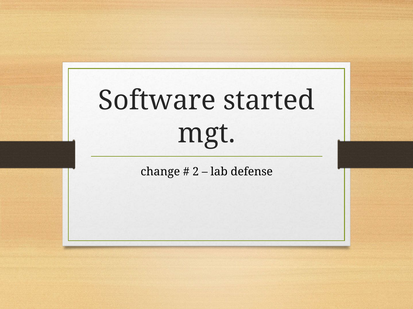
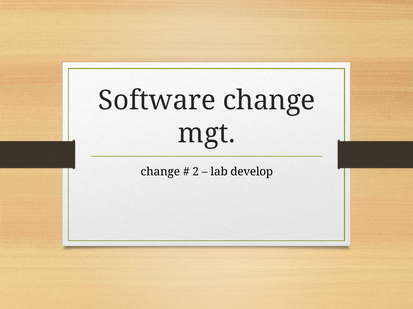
Software started: started -> change
defense: defense -> develop
